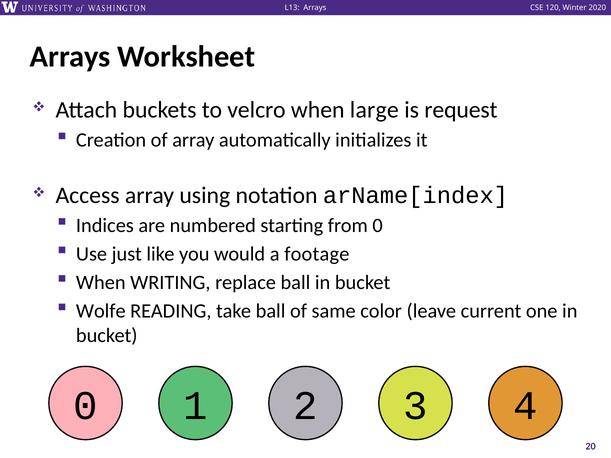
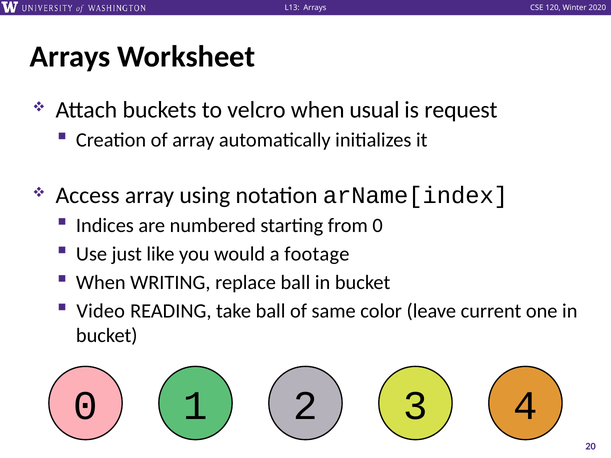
large: large -> usual
Wolfe: Wolfe -> Video
